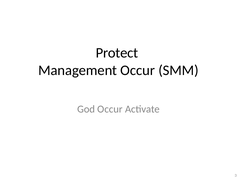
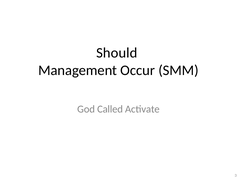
Protect: Protect -> Should
God Occur: Occur -> Called
